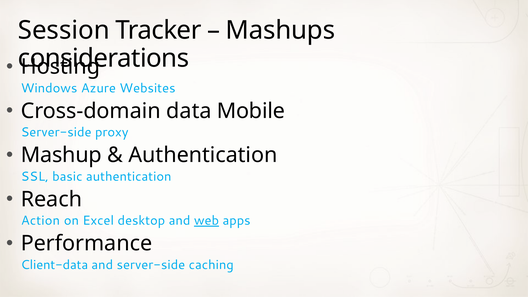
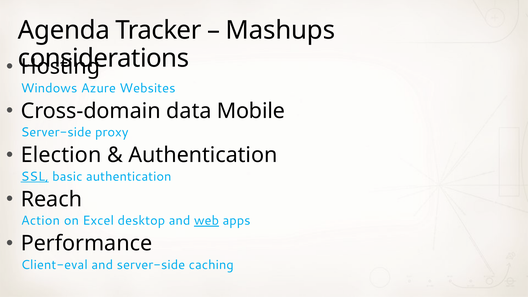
Session: Session -> Agenda
Mashup: Mashup -> Election
SSL underline: none -> present
Client-data: Client-data -> Client-eval
